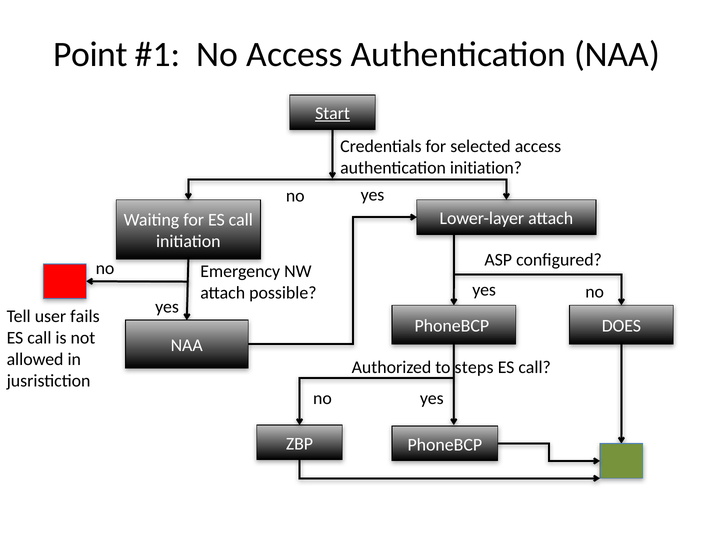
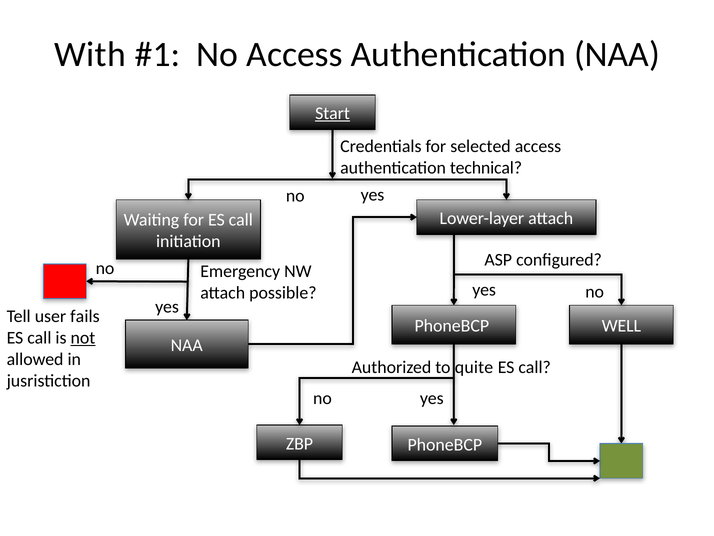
Point: Point -> With
authentication initiation: initiation -> technical
DOES: DOES -> WELL
not underline: none -> present
steps: steps -> quite
